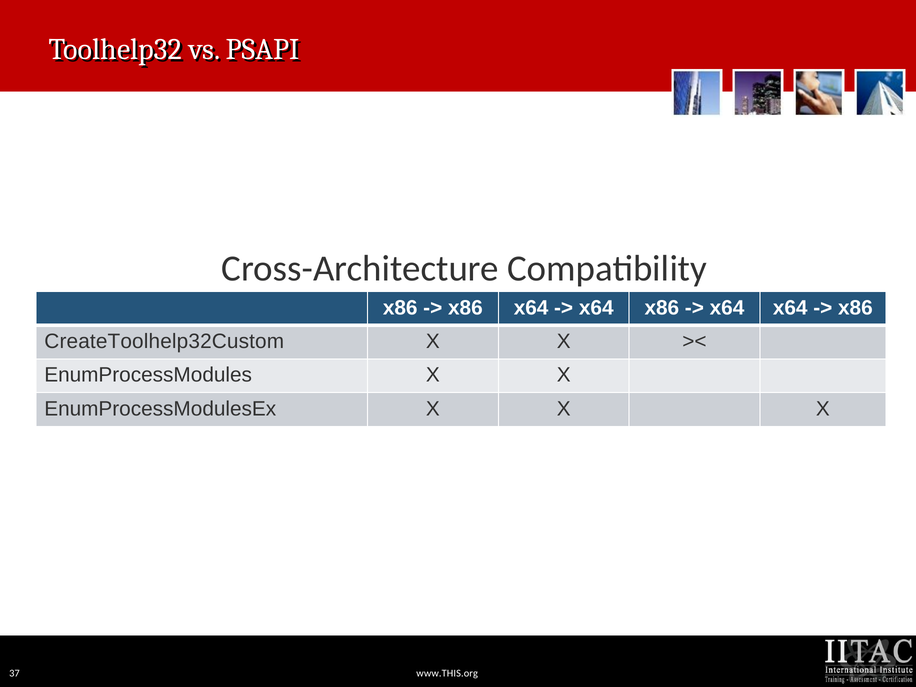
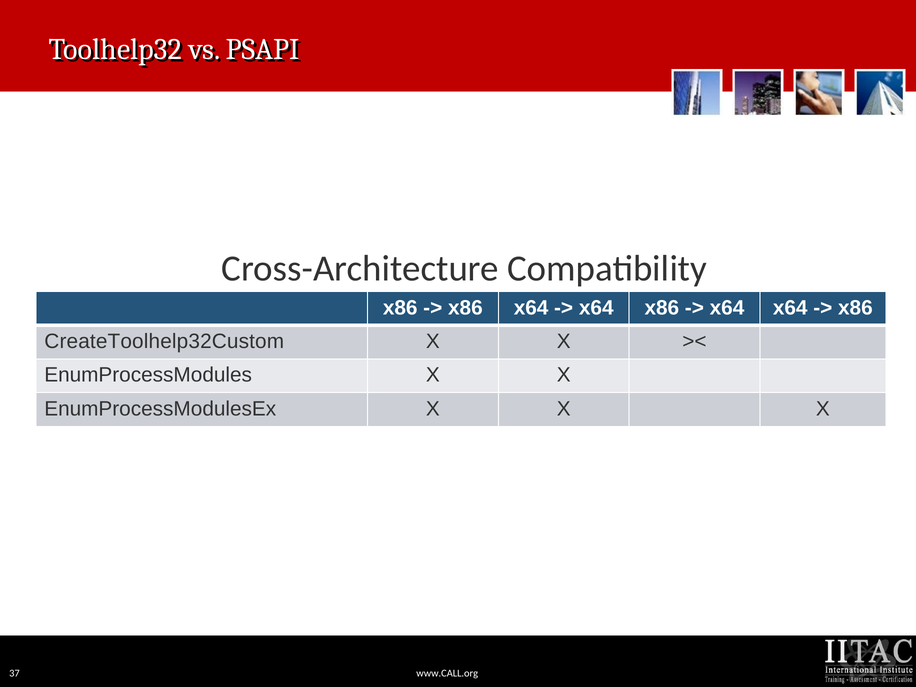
www.THIS.org: www.THIS.org -> www.CALL.org
